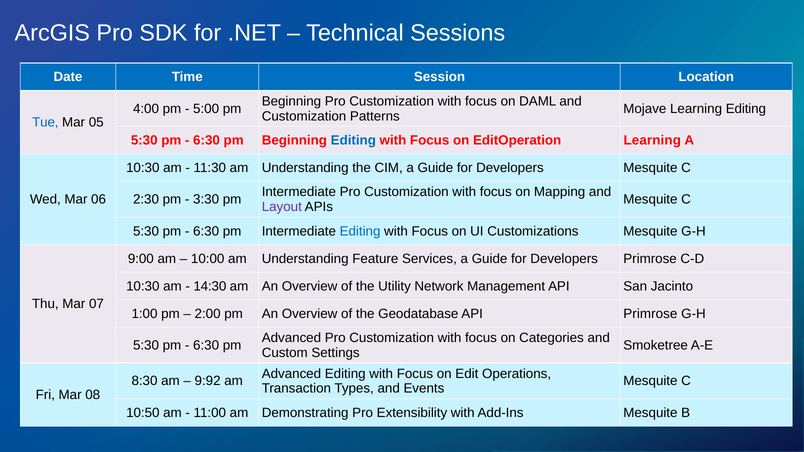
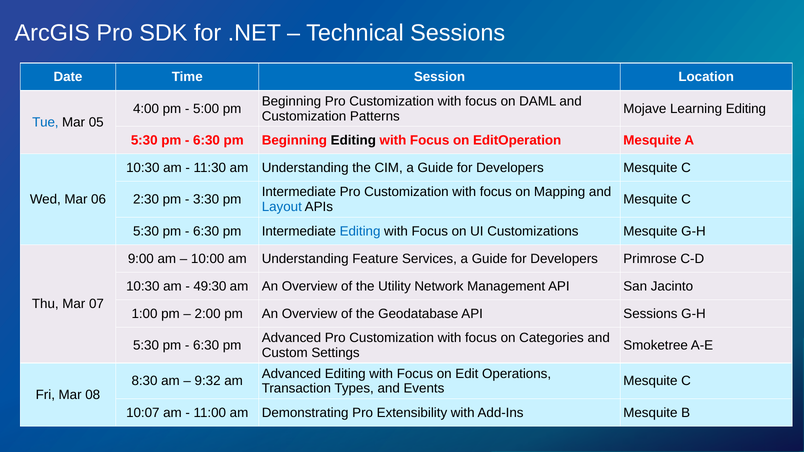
Editing at (353, 140) colour: blue -> black
EditOperation Learning: Learning -> Mesquite
Layout colour: purple -> blue
14:30: 14:30 -> 49:30
API Primrose: Primrose -> Sessions
9:92: 9:92 -> 9:32
10:50: 10:50 -> 10:07
